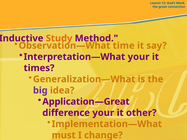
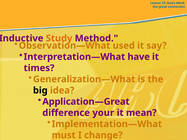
time: time -> used
Interpretation—What your: your -> have
big colour: purple -> black
other: other -> mean
